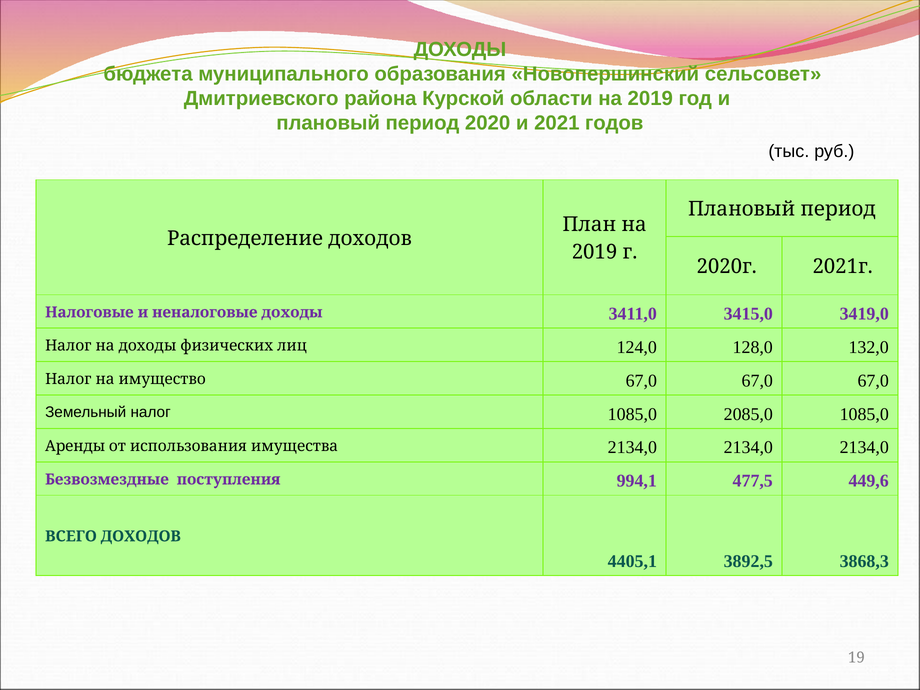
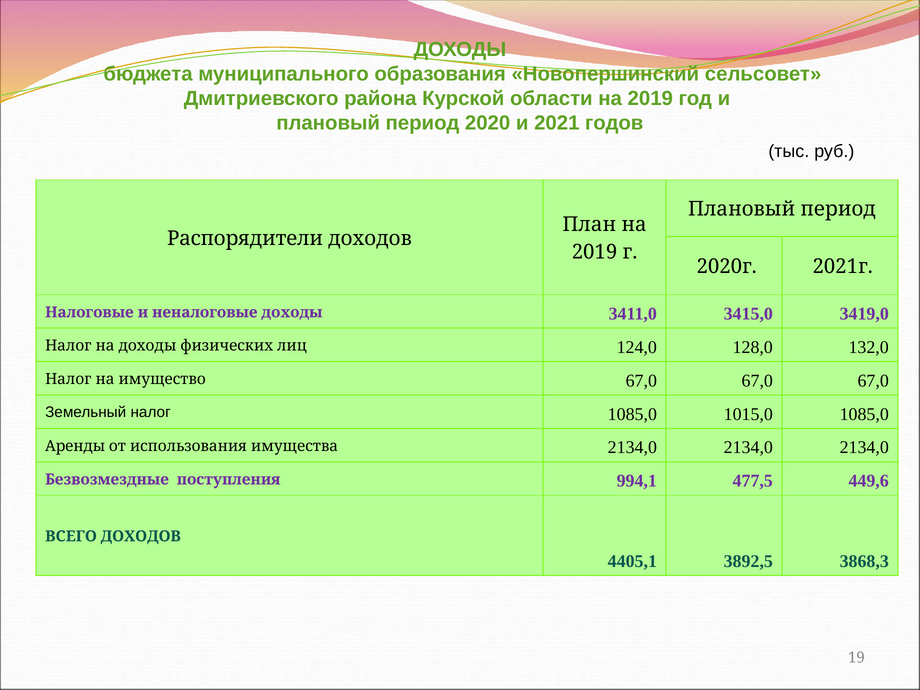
Распределение: Распределение -> Распорядители
2085,0: 2085,0 -> 1015,0
